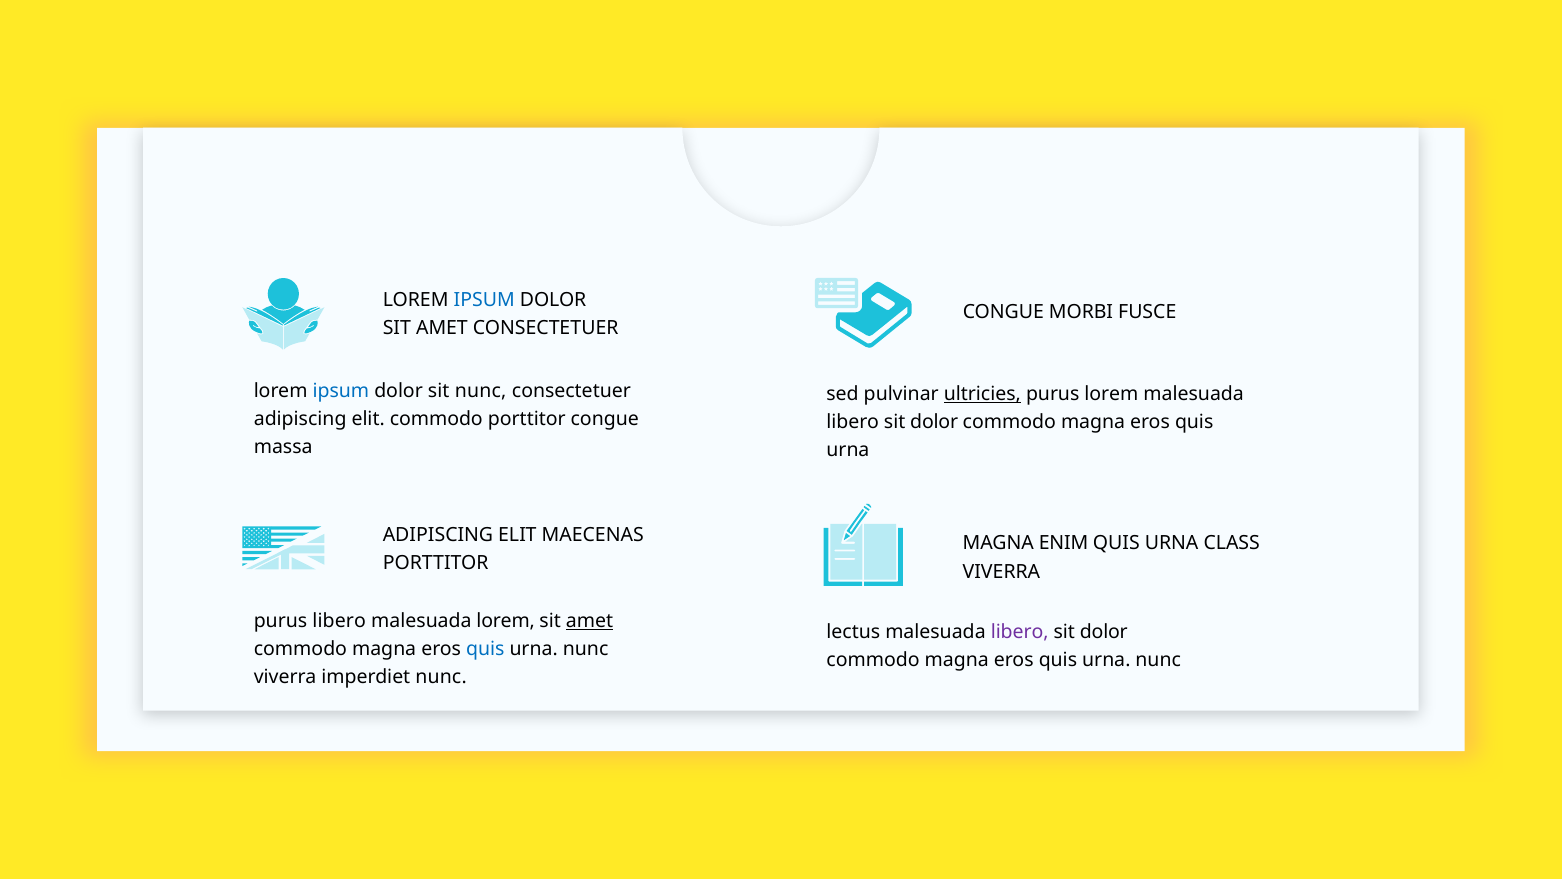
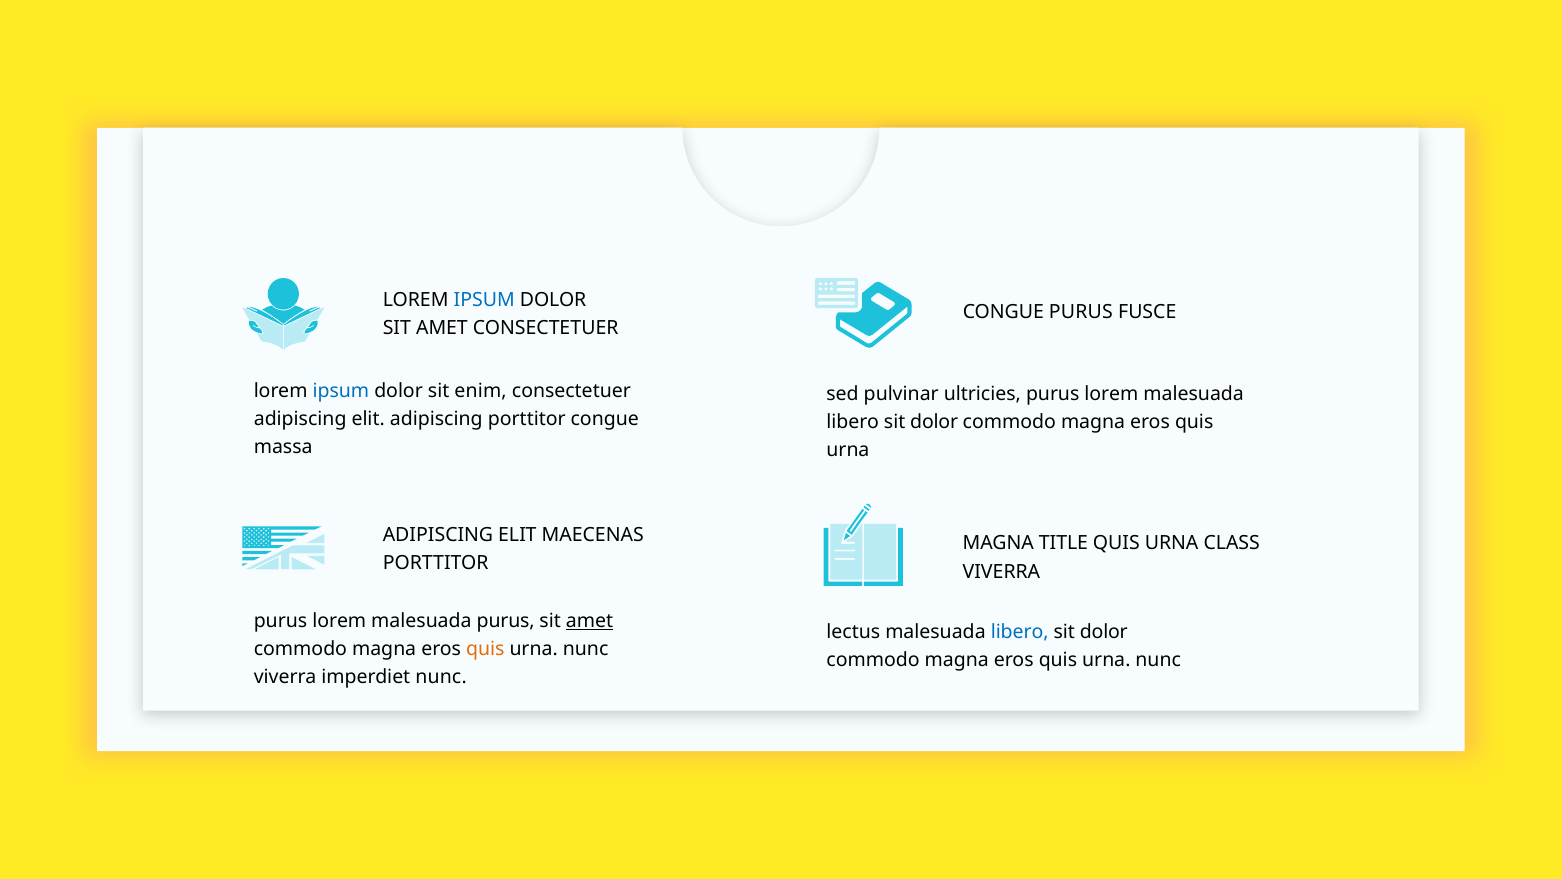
CONGUE MORBI: MORBI -> PURUS
sit nunc: nunc -> enim
ultricies underline: present -> none
elit commodo: commodo -> adipiscing
ENIM: ENIM -> TITLE
libero at (339, 621): libero -> lorem
malesuada lorem: lorem -> purus
libero at (1020, 632) colour: purple -> blue
quis at (485, 649) colour: blue -> orange
